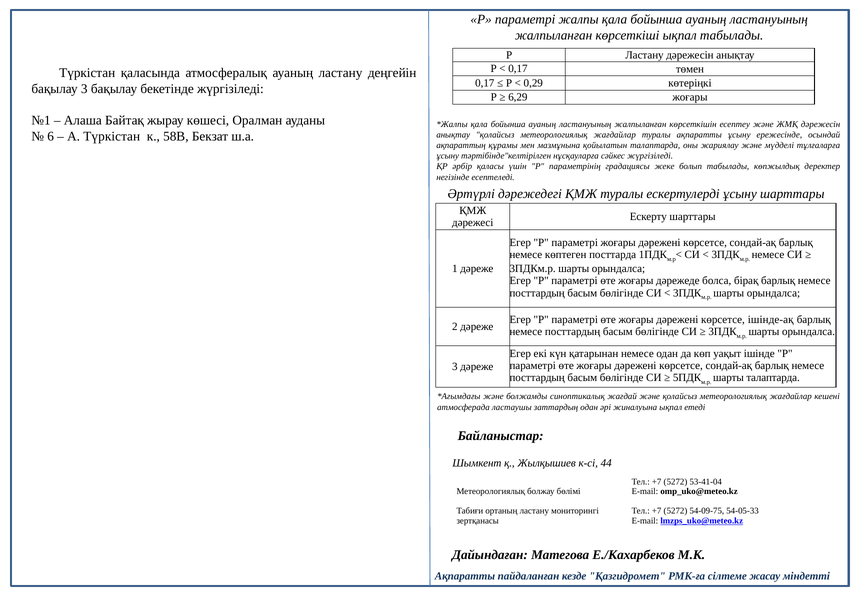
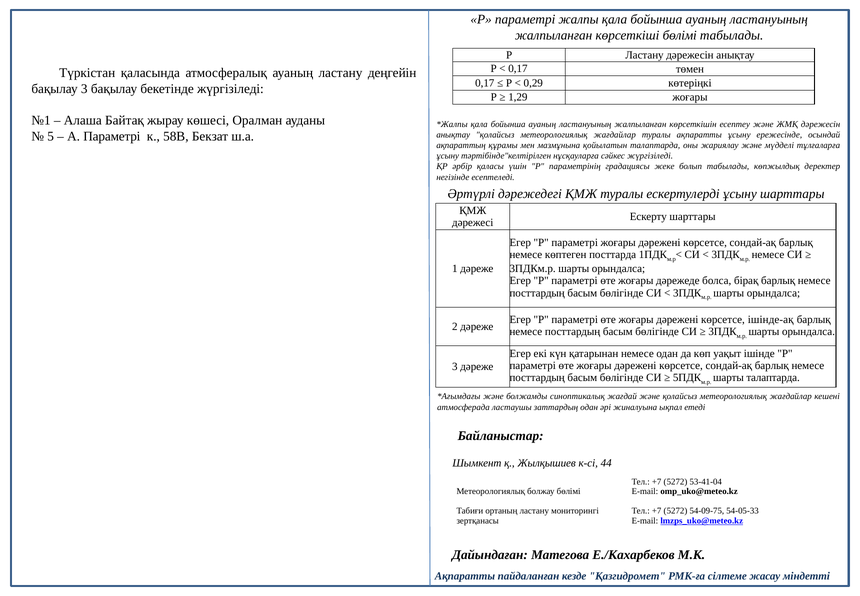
көрсеткіші ықпал: ықпал -> бөлімі
6,29: 6,29 -> 1,29
6: 6 -> 5
А Түркістан: Түркістан -> Параметрі
